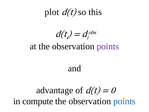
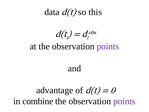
plot: plot -> data
compute: compute -> combine
points at (124, 101) colour: blue -> purple
